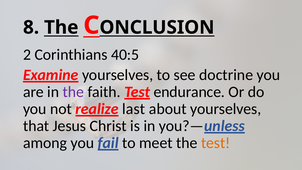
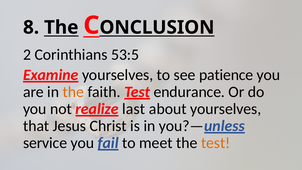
40:5: 40:5 -> 53:5
doctrine: doctrine -> patience
the at (73, 92) colour: purple -> orange
among: among -> service
